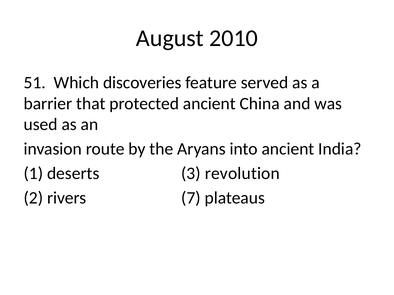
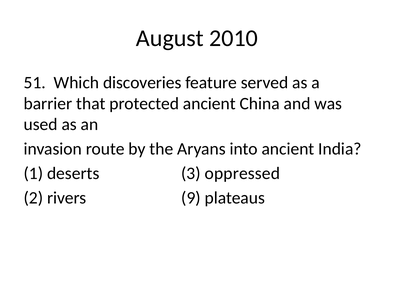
revolution: revolution -> oppressed
7: 7 -> 9
